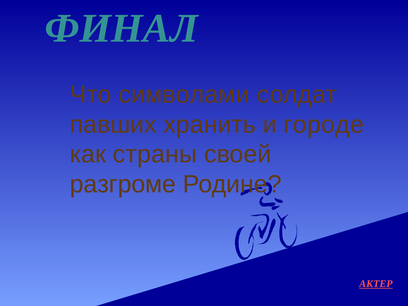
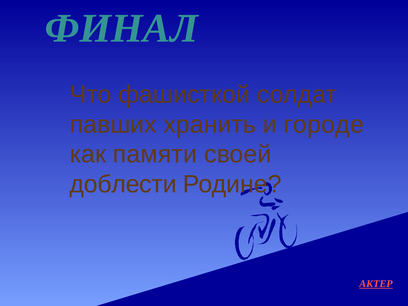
символами: символами -> фашисткой
страны: страны -> памяти
разгроме: разгроме -> доблести
